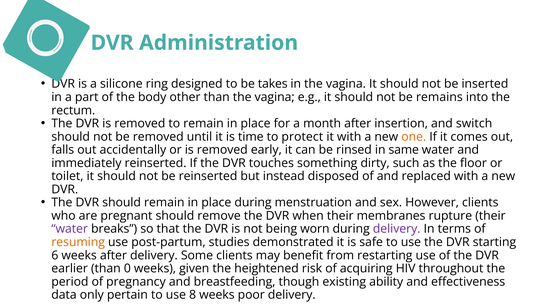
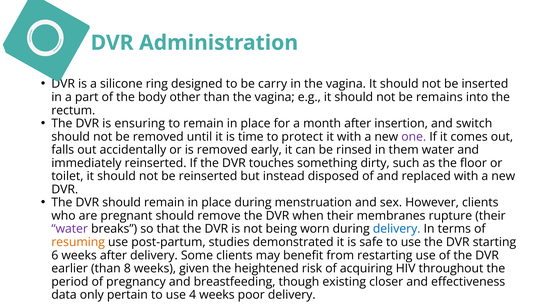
takes: takes -> carry
DVR is removed: removed -> ensuring
one colour: orange -> purple
same: same -> them
delivery at (397, 229) colour: purple -> blue
0: 0 -> 8
ability: ability -> closer
8: 8 -> 4
